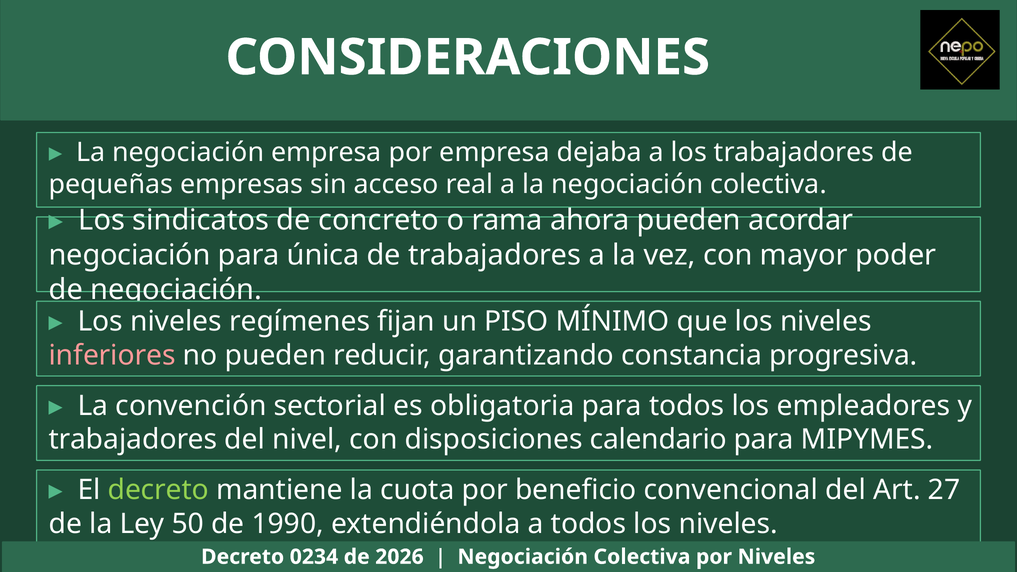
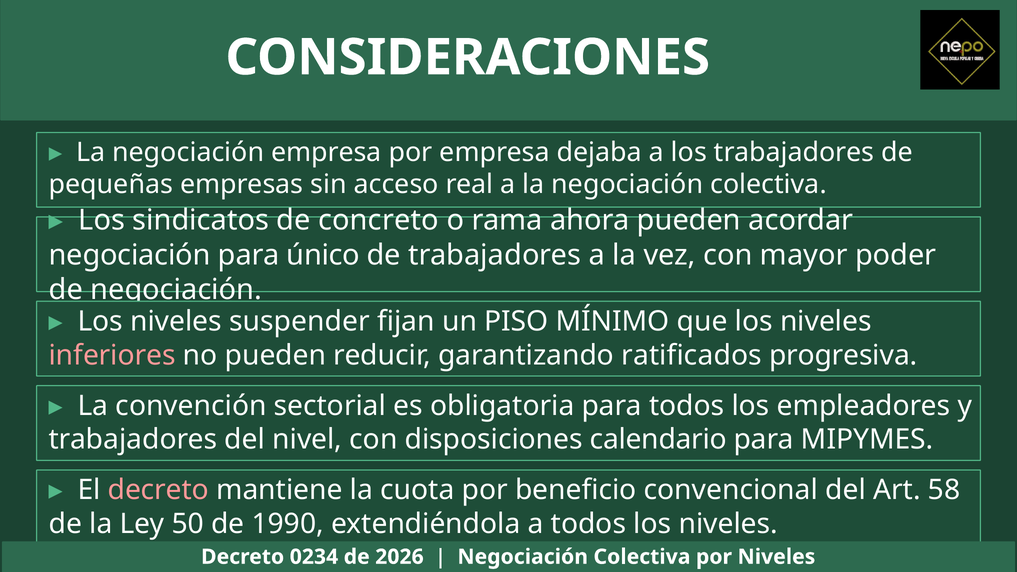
única: única -> único
regímenes: regímenes -> suspender
constancia: constancia -> ratificados
decreto at (158, 490) colour: light green -> pink
27: 27 -> 58
